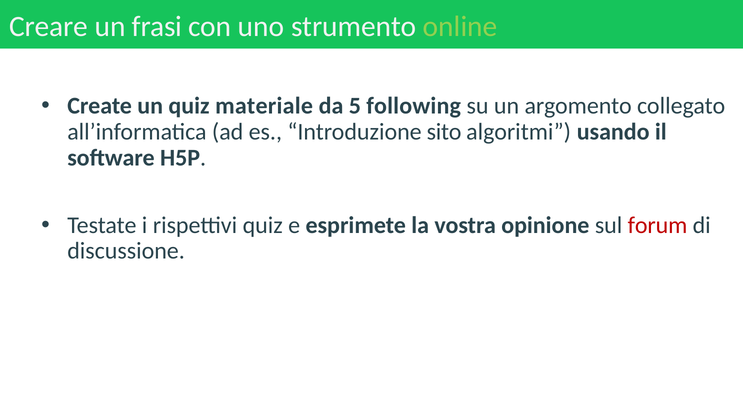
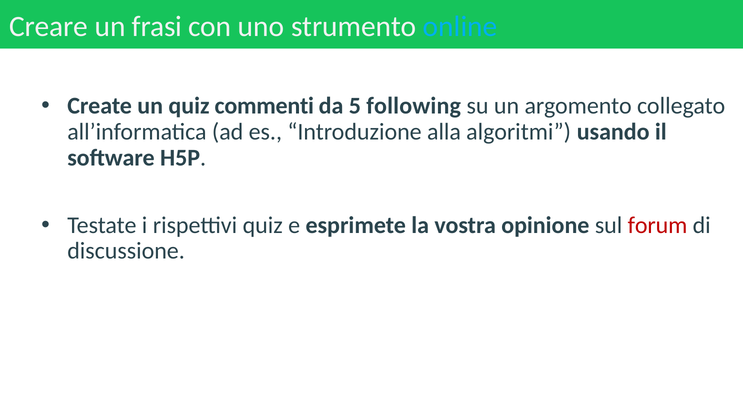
online colour: light green -> light blue
materiale: materiale -> commenti
sito: sito -> alla
